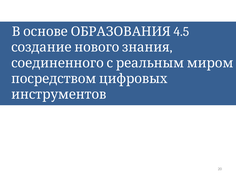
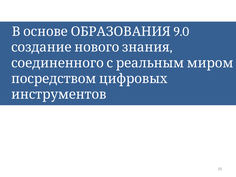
4.5: 4.5 -> 9.0
